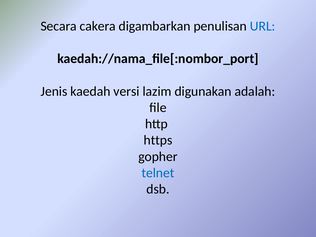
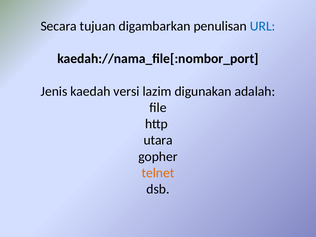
cakera: cakera -> tujuan
https: https -> utara
telnet colour: blue -> orange
